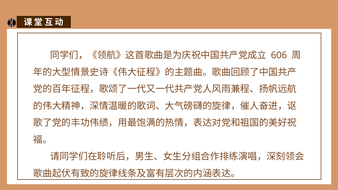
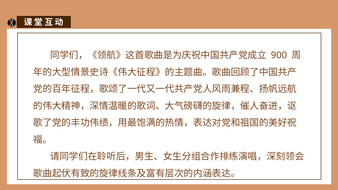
606: 606 -> 900
